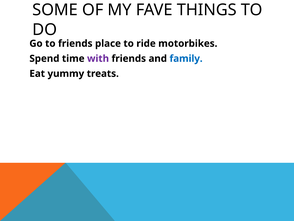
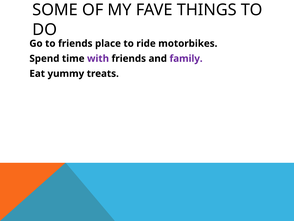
family colour: blue -> purple
